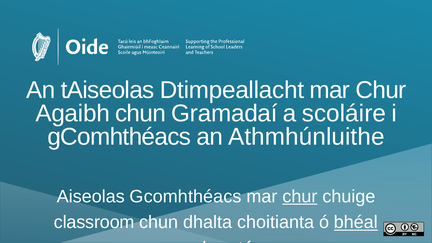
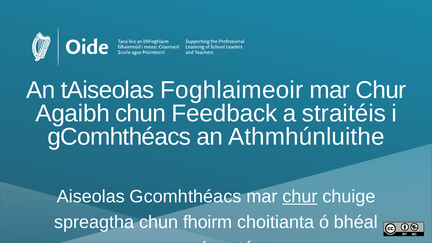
Dtimpeallacht: Dtimpeallacht -> Foghlaimeoir
Gramadaí: Gramadaí -> Feedback
scoláire: scoláire -> straitéis
classroom: classroom -> spreagtha
dhalta: dhalta -> fhoirm
bhéal underline: present -> none
